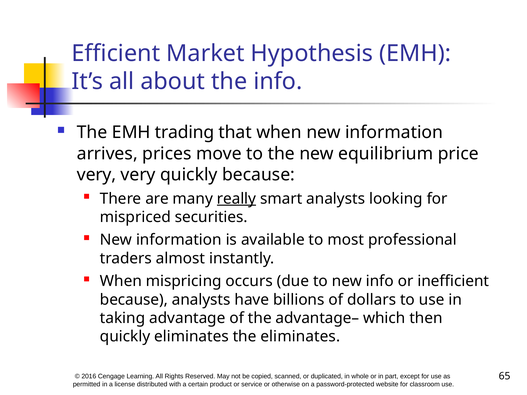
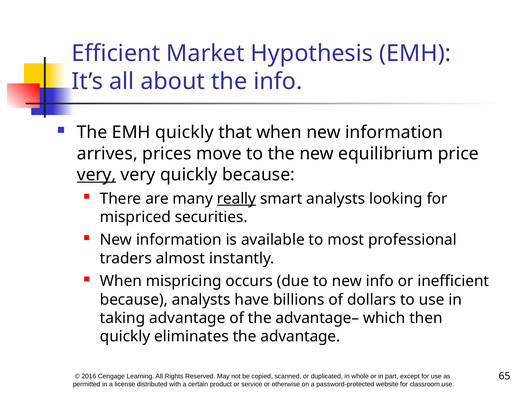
EMH trading: trading -> quickly
very at (97, 175) underline: none -> present
the eliminates: eliminates -> advantage
